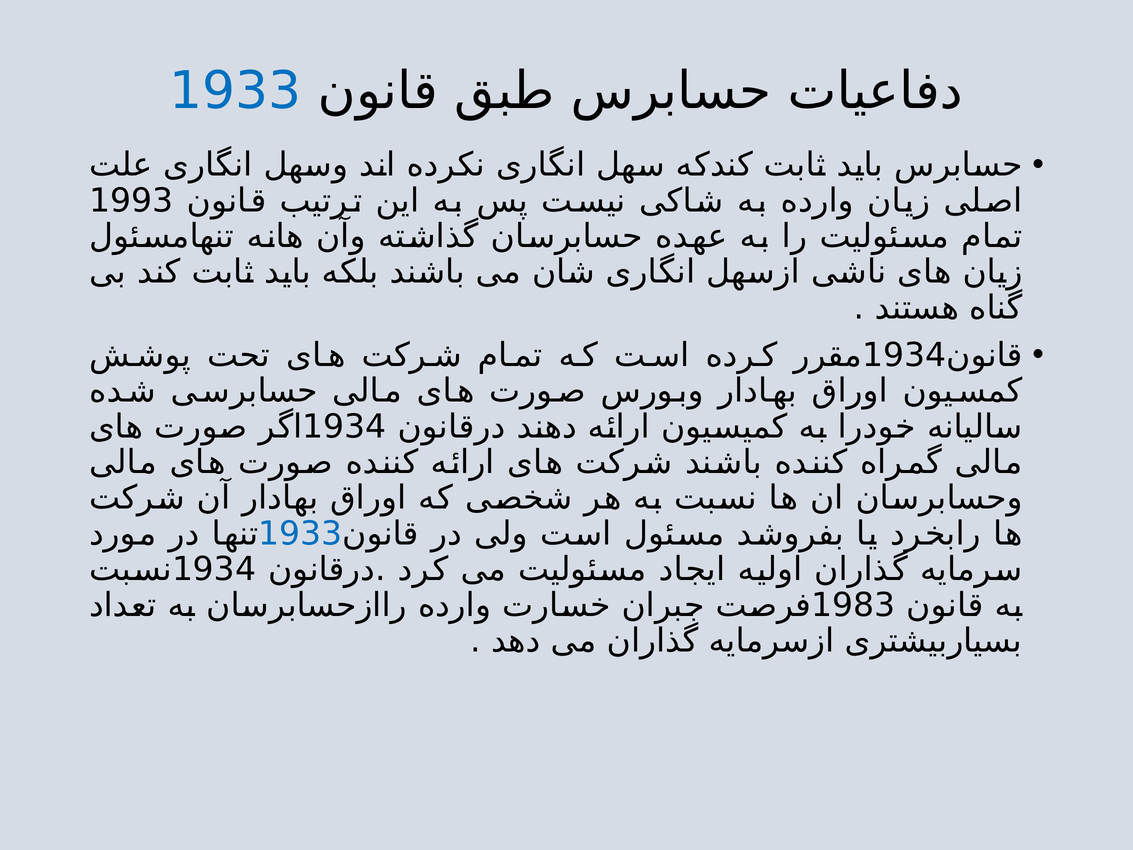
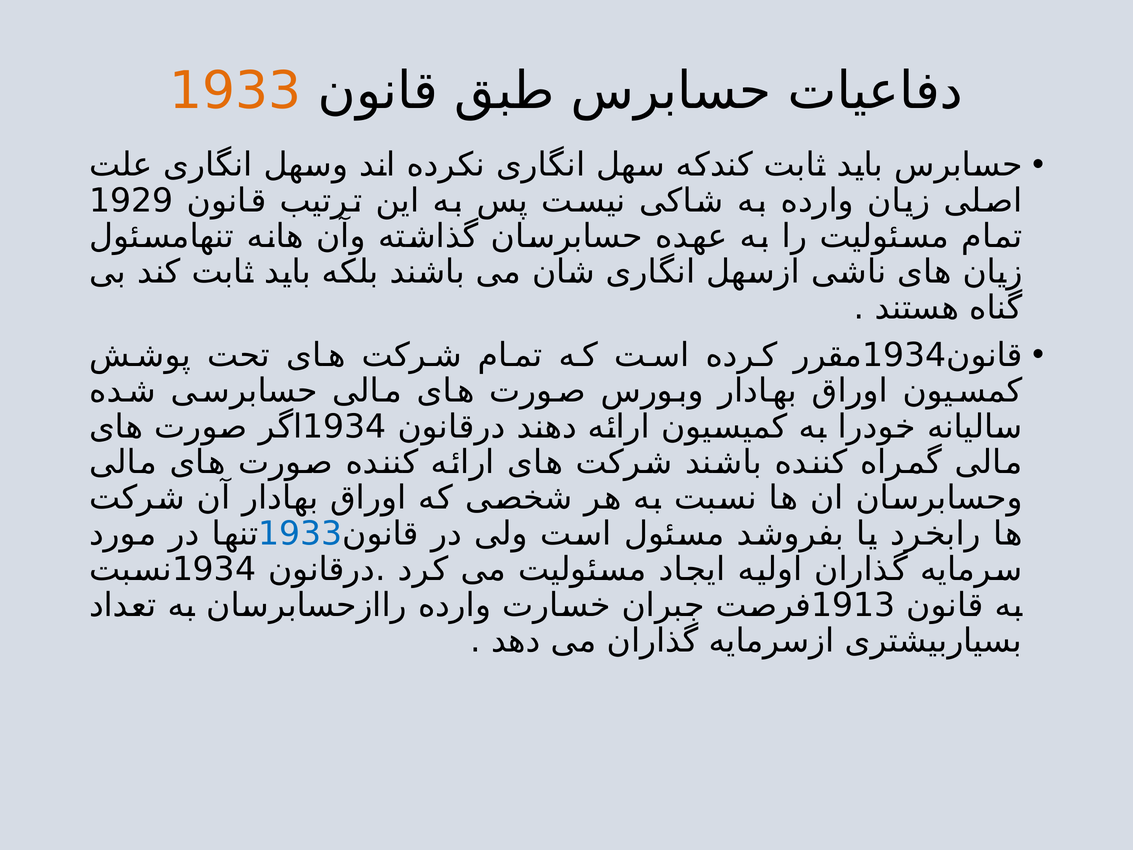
1933 at (235, 91) colour: blue -> orange
1993: 1993 -> 1929
1983: 1983 -> 1913
